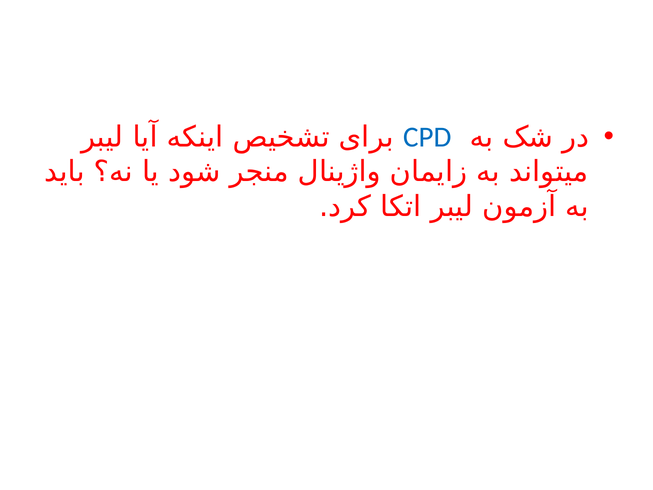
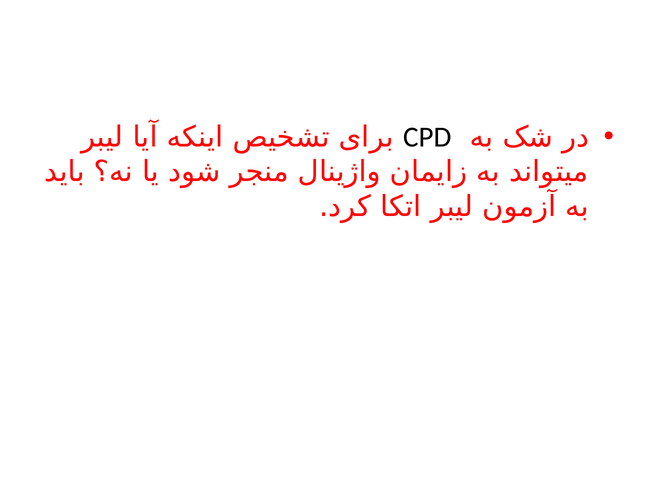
CPD colour: blue -> black
